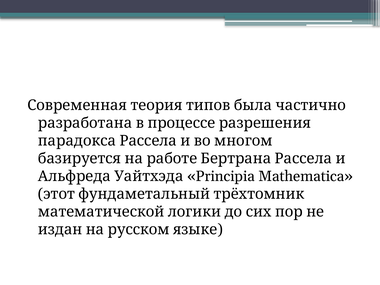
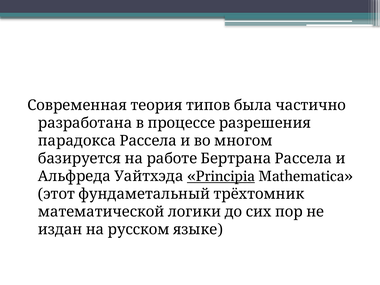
Principia underline: none -> present
